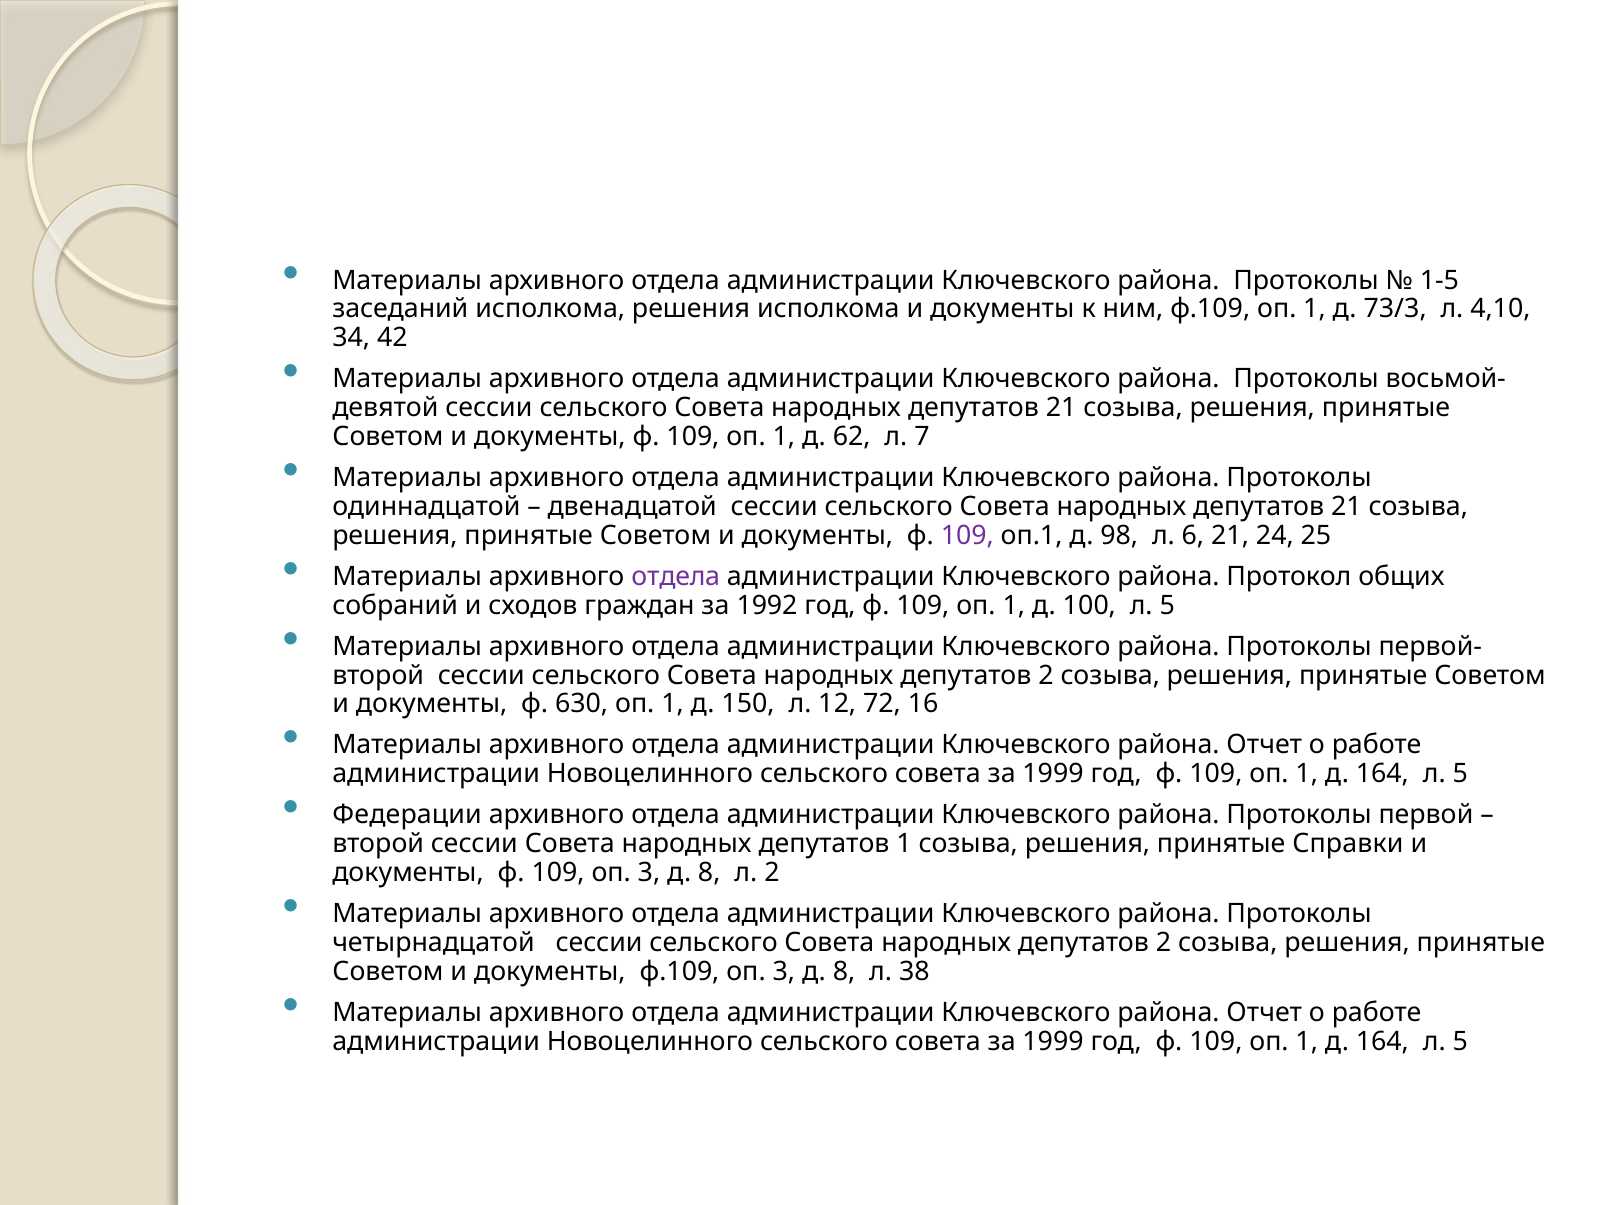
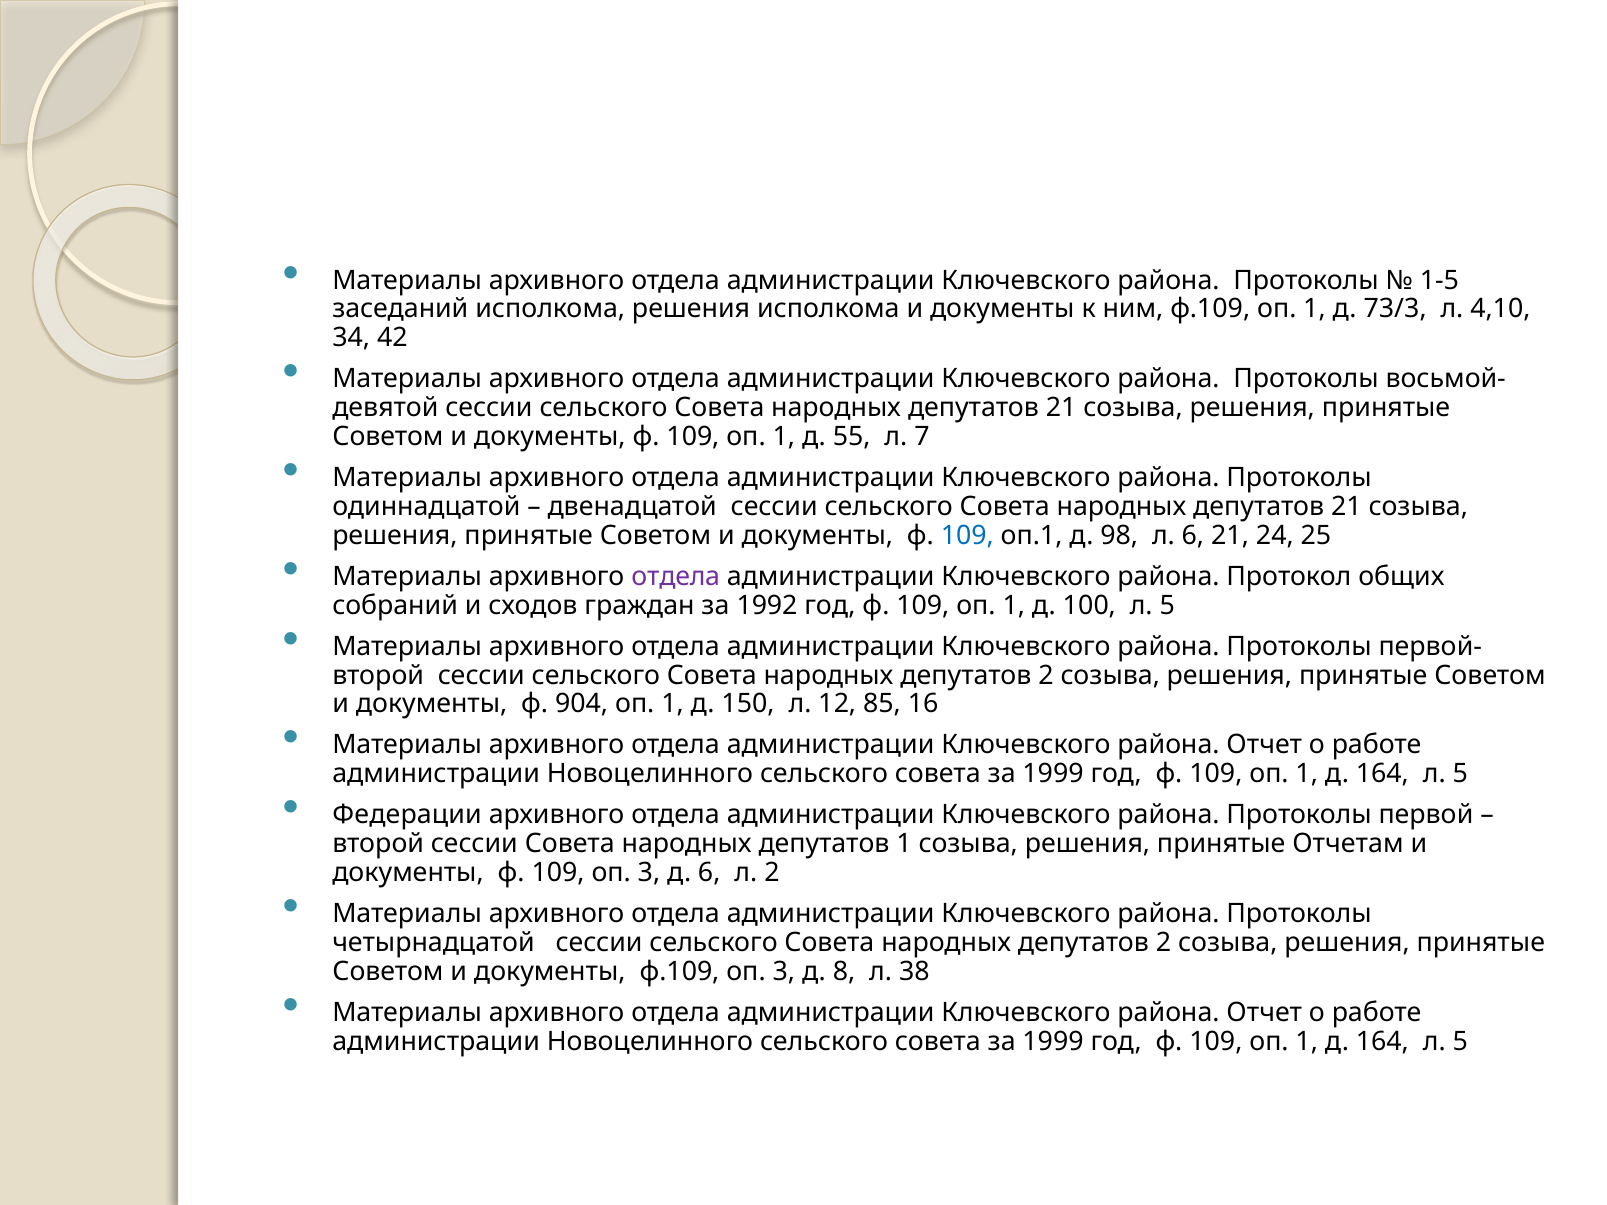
62: 62 -> 55
109 at (967, 536) colour: purple -> blue
630: 630 -> 904
72: 72 -> 85
Справки: Справки -> Отчетам
8 at (709, 873): 8 -> 6
